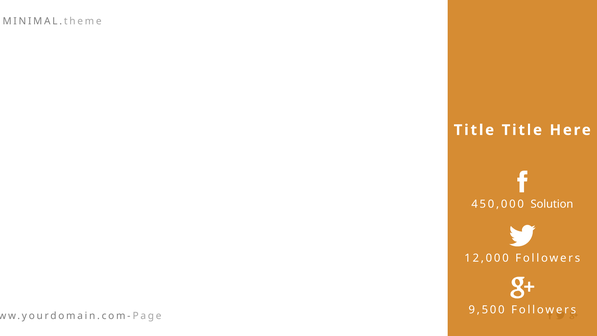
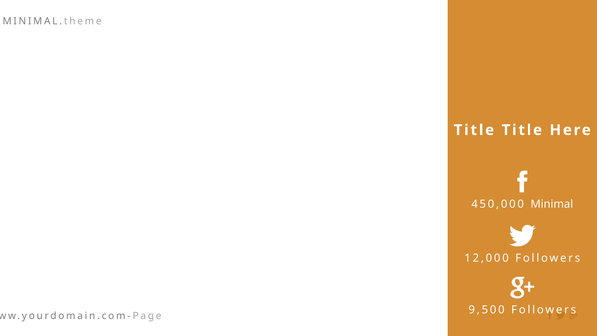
Solution: Solution -> Minimal
